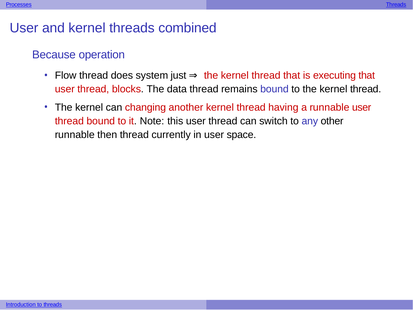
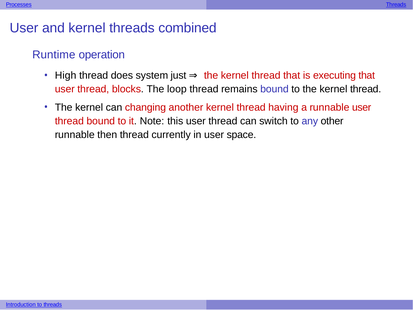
Because: Because -> Runtime
Flow: Flow -> High
data: data -> loop
